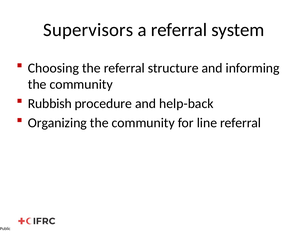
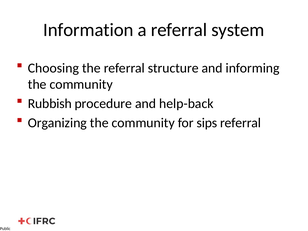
Supervisors: Supervisors -> Information
line: line -> sips
